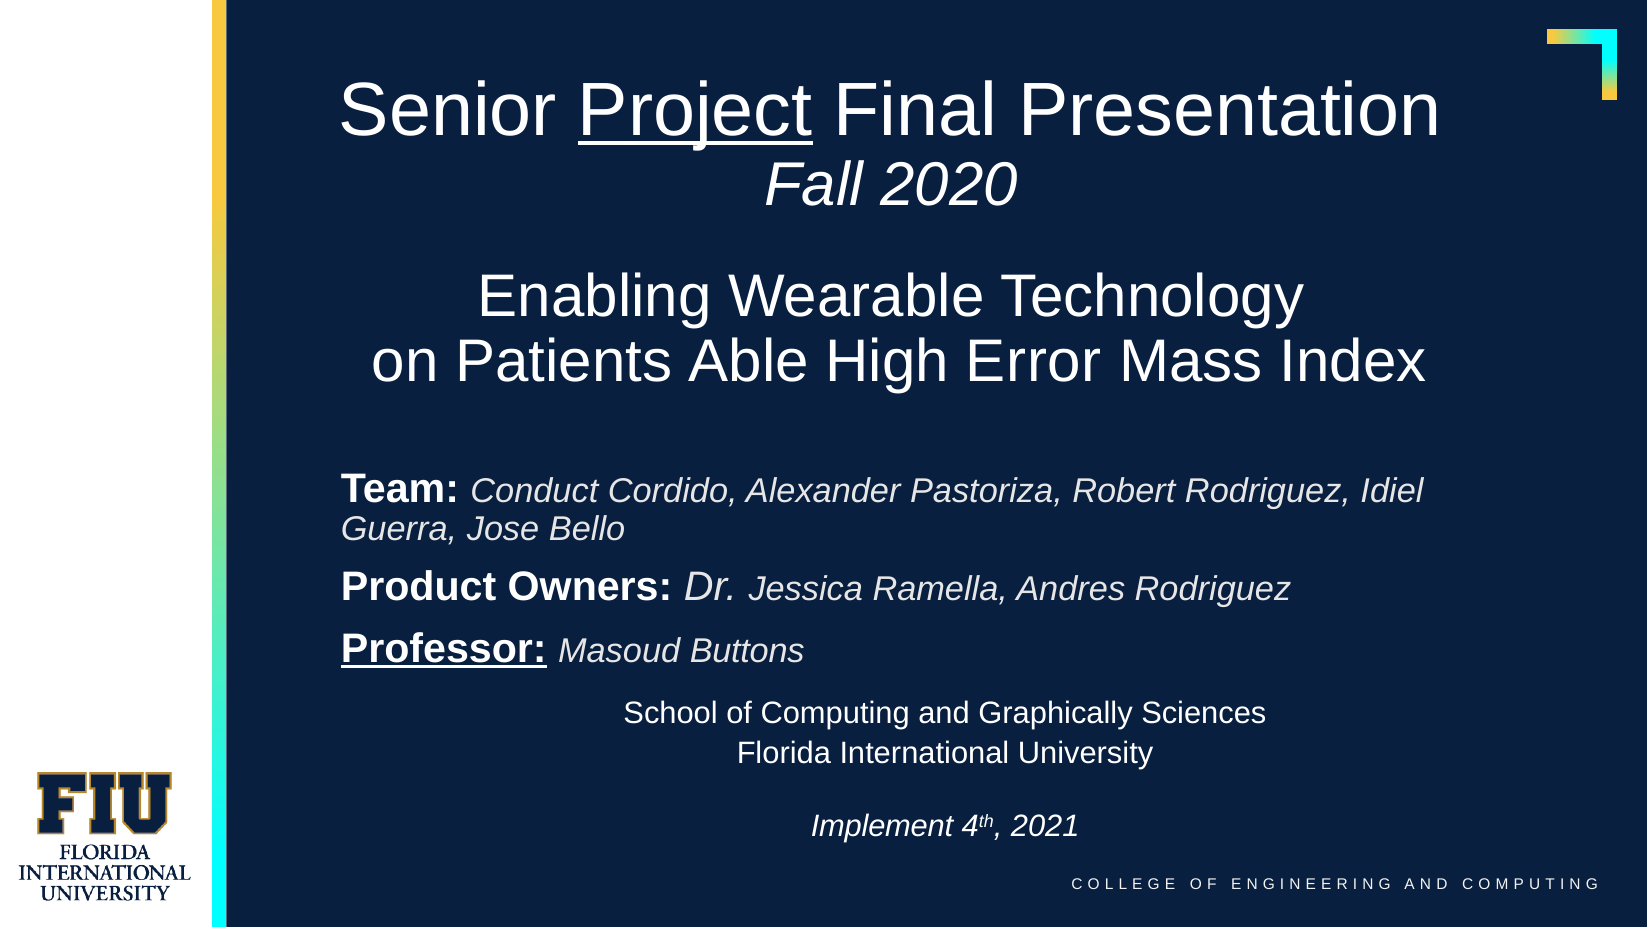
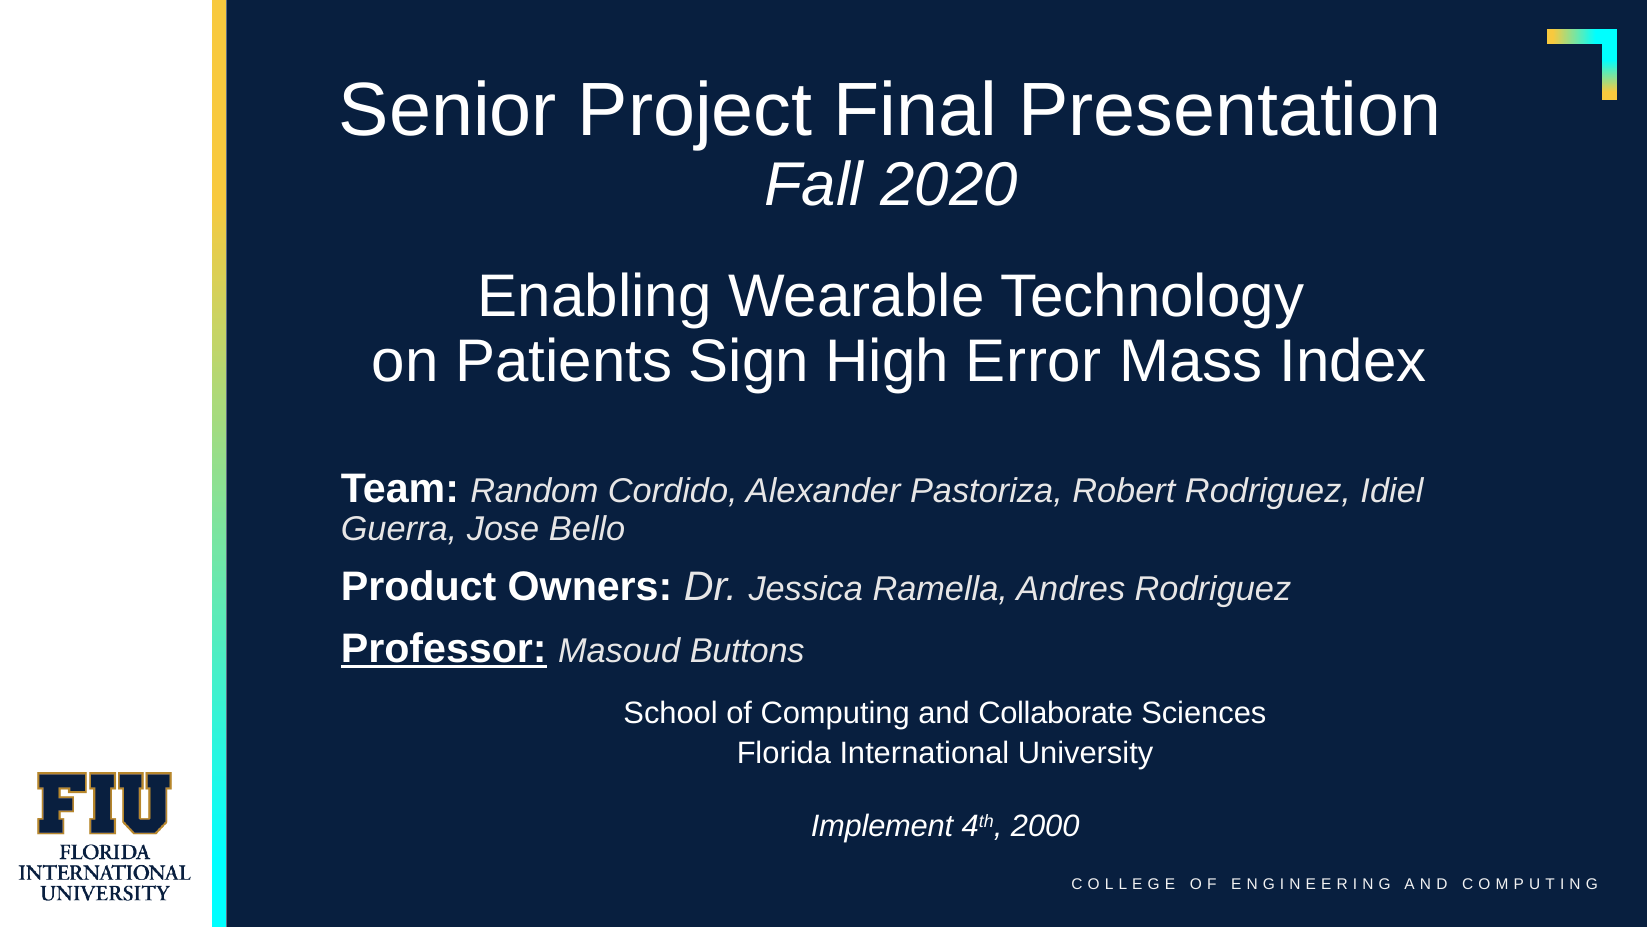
Project underline: present -> none
Able: Able -> Sign
Conduct: Conduct -> Random
Graphically: Graphically -> Collaborate
2021: 2021 -> 2000
